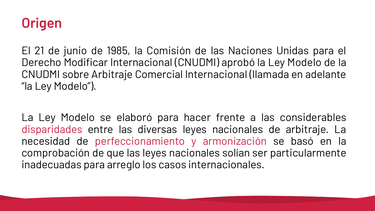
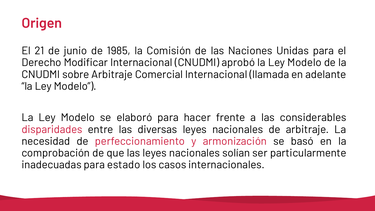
arreglo: arreglo -> estado
